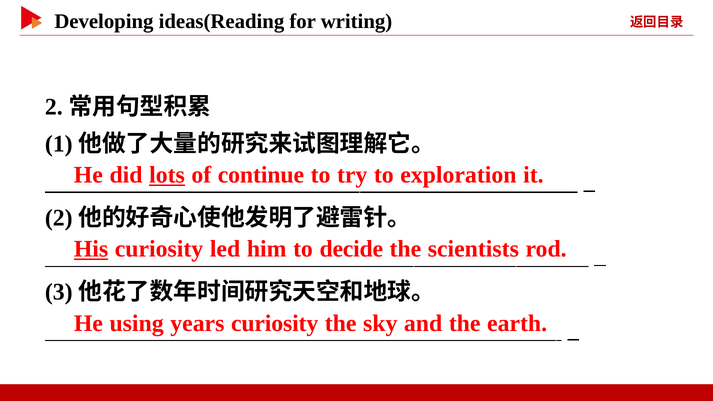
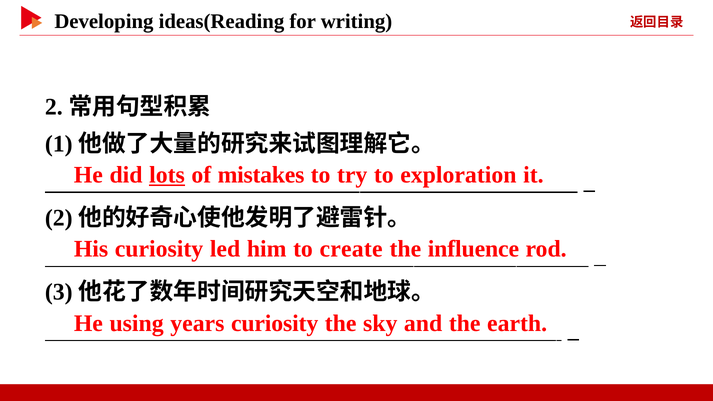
continue: continue -> mistakes
His underline: present -> none
decide: decide -> create
scientists: scientists -> influence
